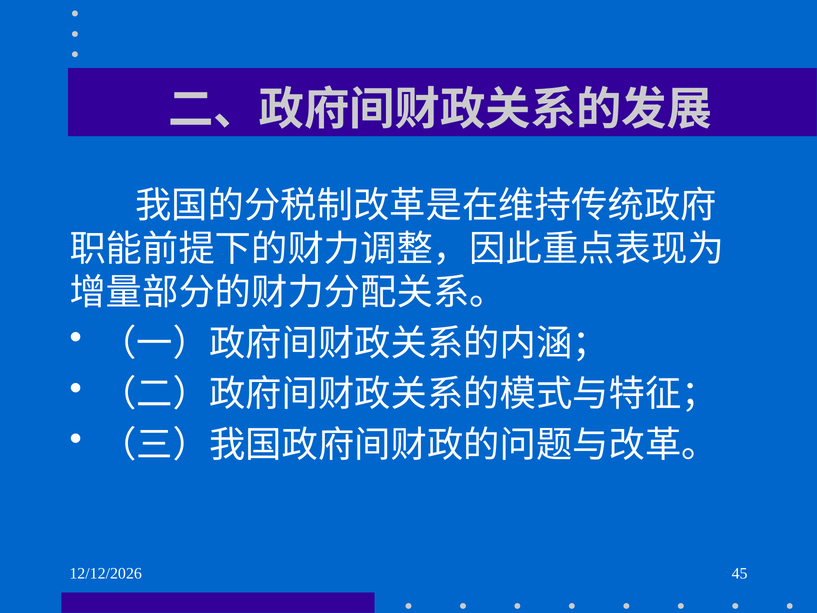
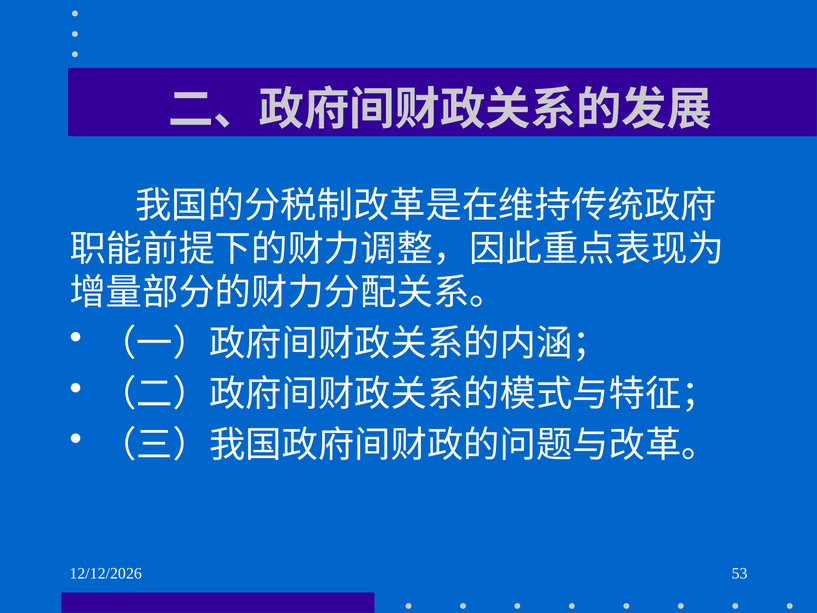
45: 45 -> 53
